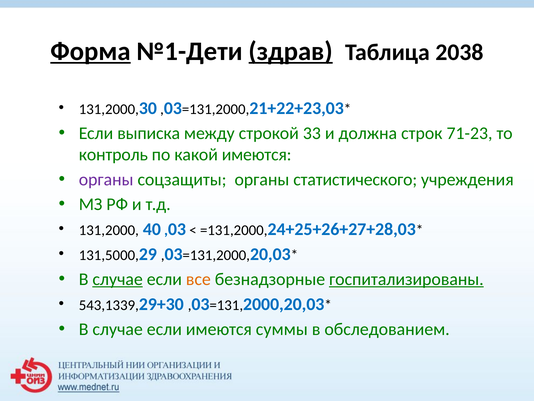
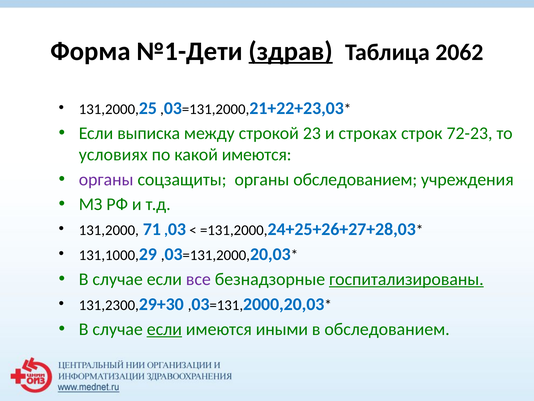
Форма underline: present -> none
2038: 2038 -> 2062
30: 30 -> 25
33: 33 -> 23
должна: должна -> строках
71-23: 71-23 -> 72-23
контроль: контроль -> условиях
органы статистического: статистического -> обследованием
40: 40 -> 71
131,5000: 131,5000 -> 131,1000
случае at (118, 279) underline: present -> none
все colour: orange -> purple
543,1339: 543,1339 -> 131,2300
если at (164, 329) underline: none -> present
суммы: суммы -> иными
